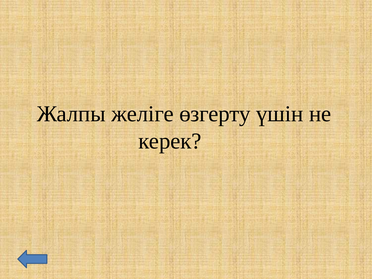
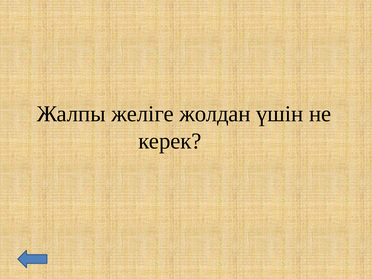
өзгерту: өзгерту -> жолдан
